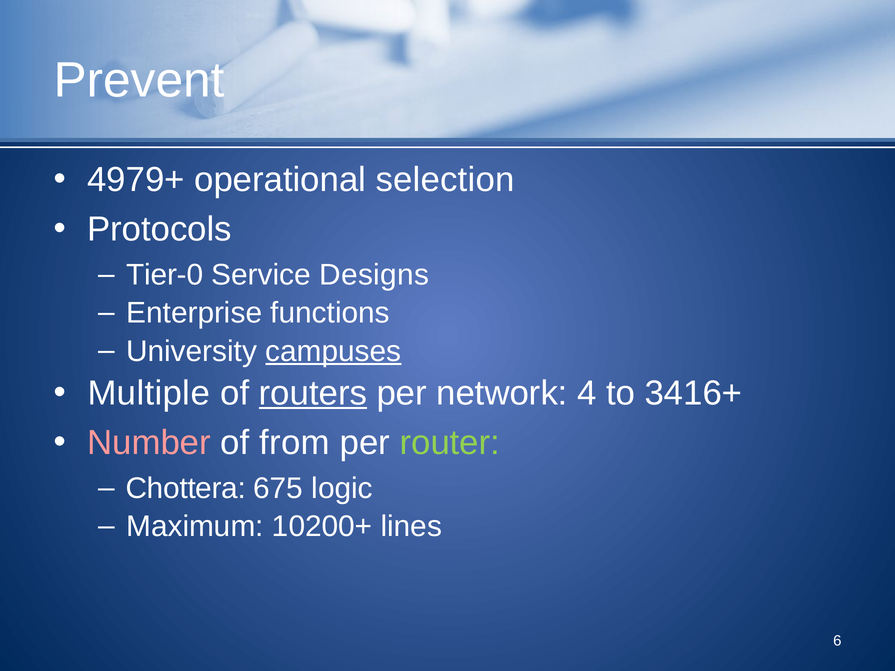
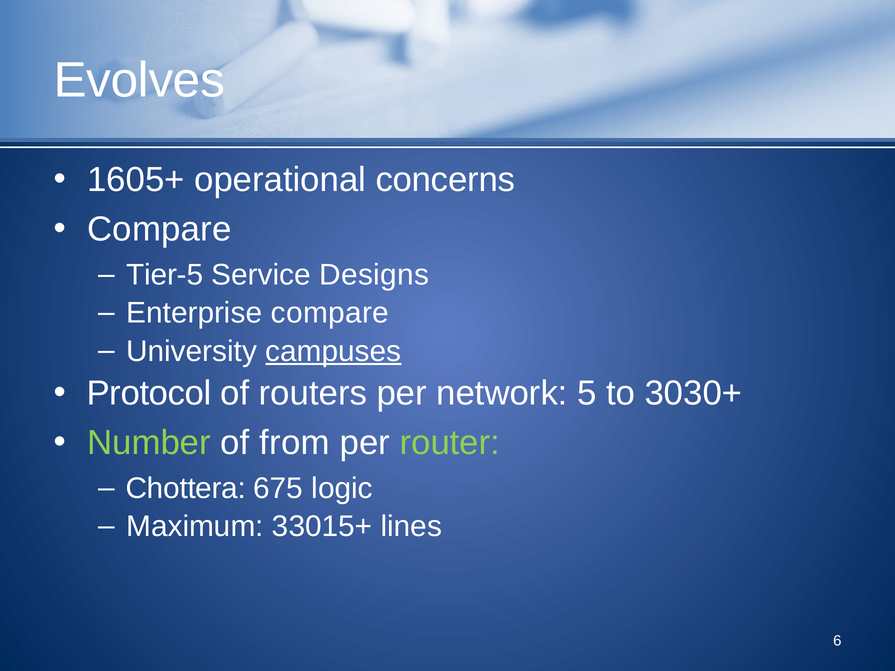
Prevent: Prevent -> Evolves
4979+: 4979+ -> 1605+
selection: selection -> concerns
Protocols at (160, 229): Protocols -> Compare
Tier-0: Tier-0 -> Tier-5
Enterprise functions: functions -> compare
Multiple: Multiple -> Protocol
routers underline: present -> none
4: 4 -> 5
3416+: 3416+ -> 3030+
Number colour: pink -> light green
10200+: 10200+ -> 33015+
